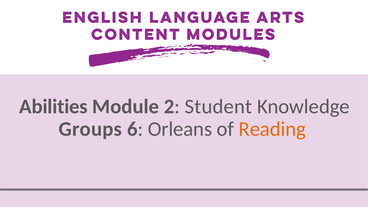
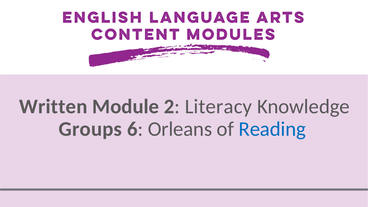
Abilities: Abilities -> Written
Student: Student -> Literacy
Reading colour: orange -> blue
